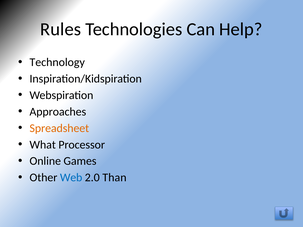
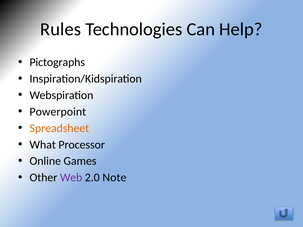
Technology: Technology -> Pictographs
Approaches: Approaches -> Powerpoint
Web colour: blue -> purple
Than: Than -> Note
